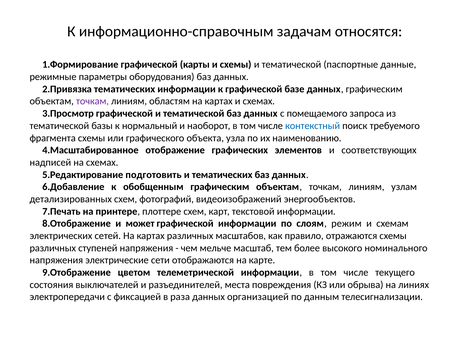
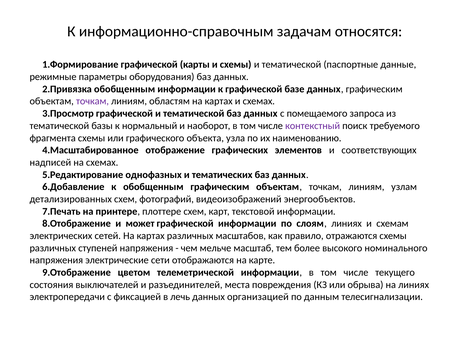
тематических at (125, 89): тематических -> обобщенным
контекстный colour: blue -> purple
подготовить: подготовить -> однофазных
слоям режим: режим -> линиях
раза: раза -> лечь
